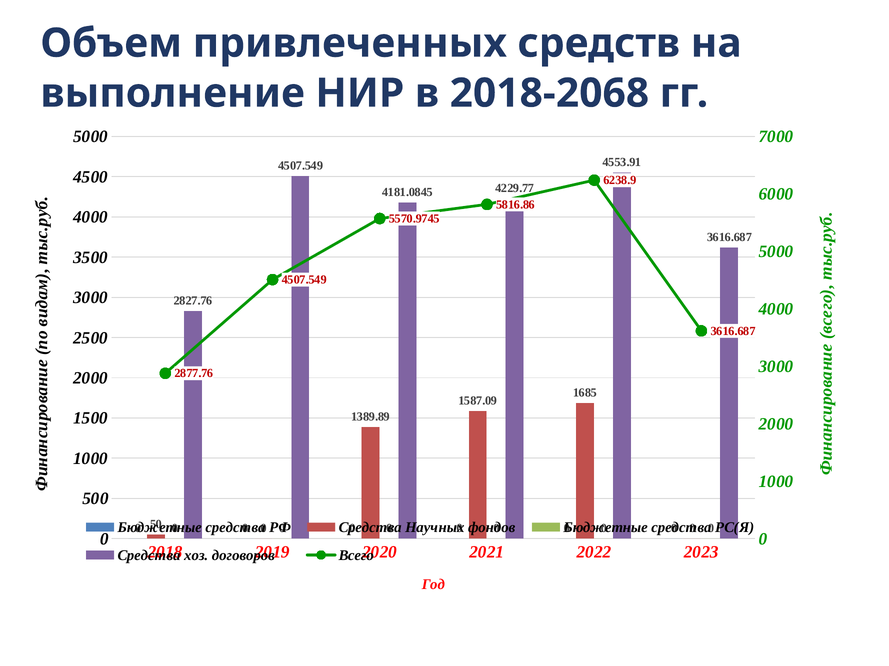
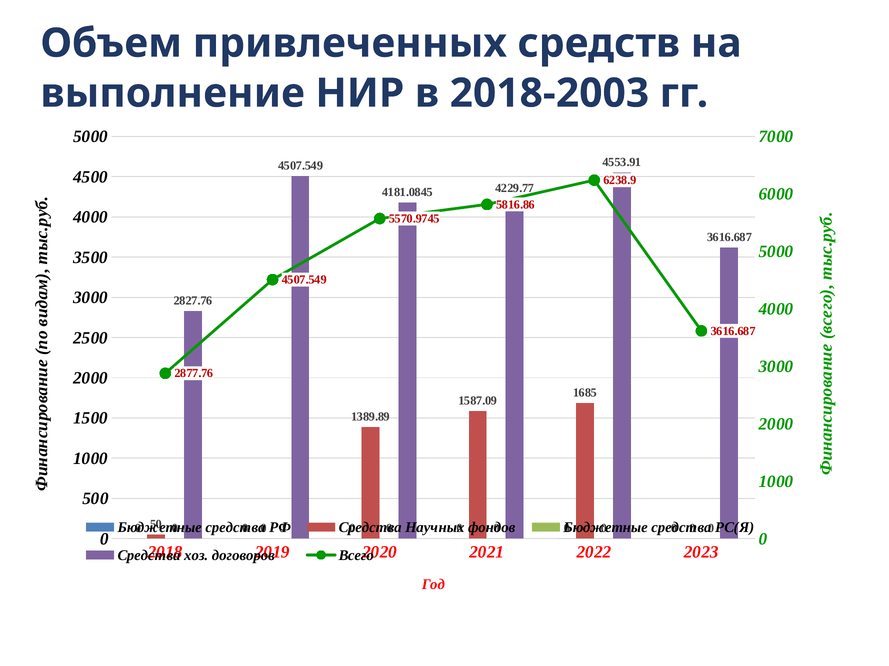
2018-2068: 2018-2068 -> 2018-2003
